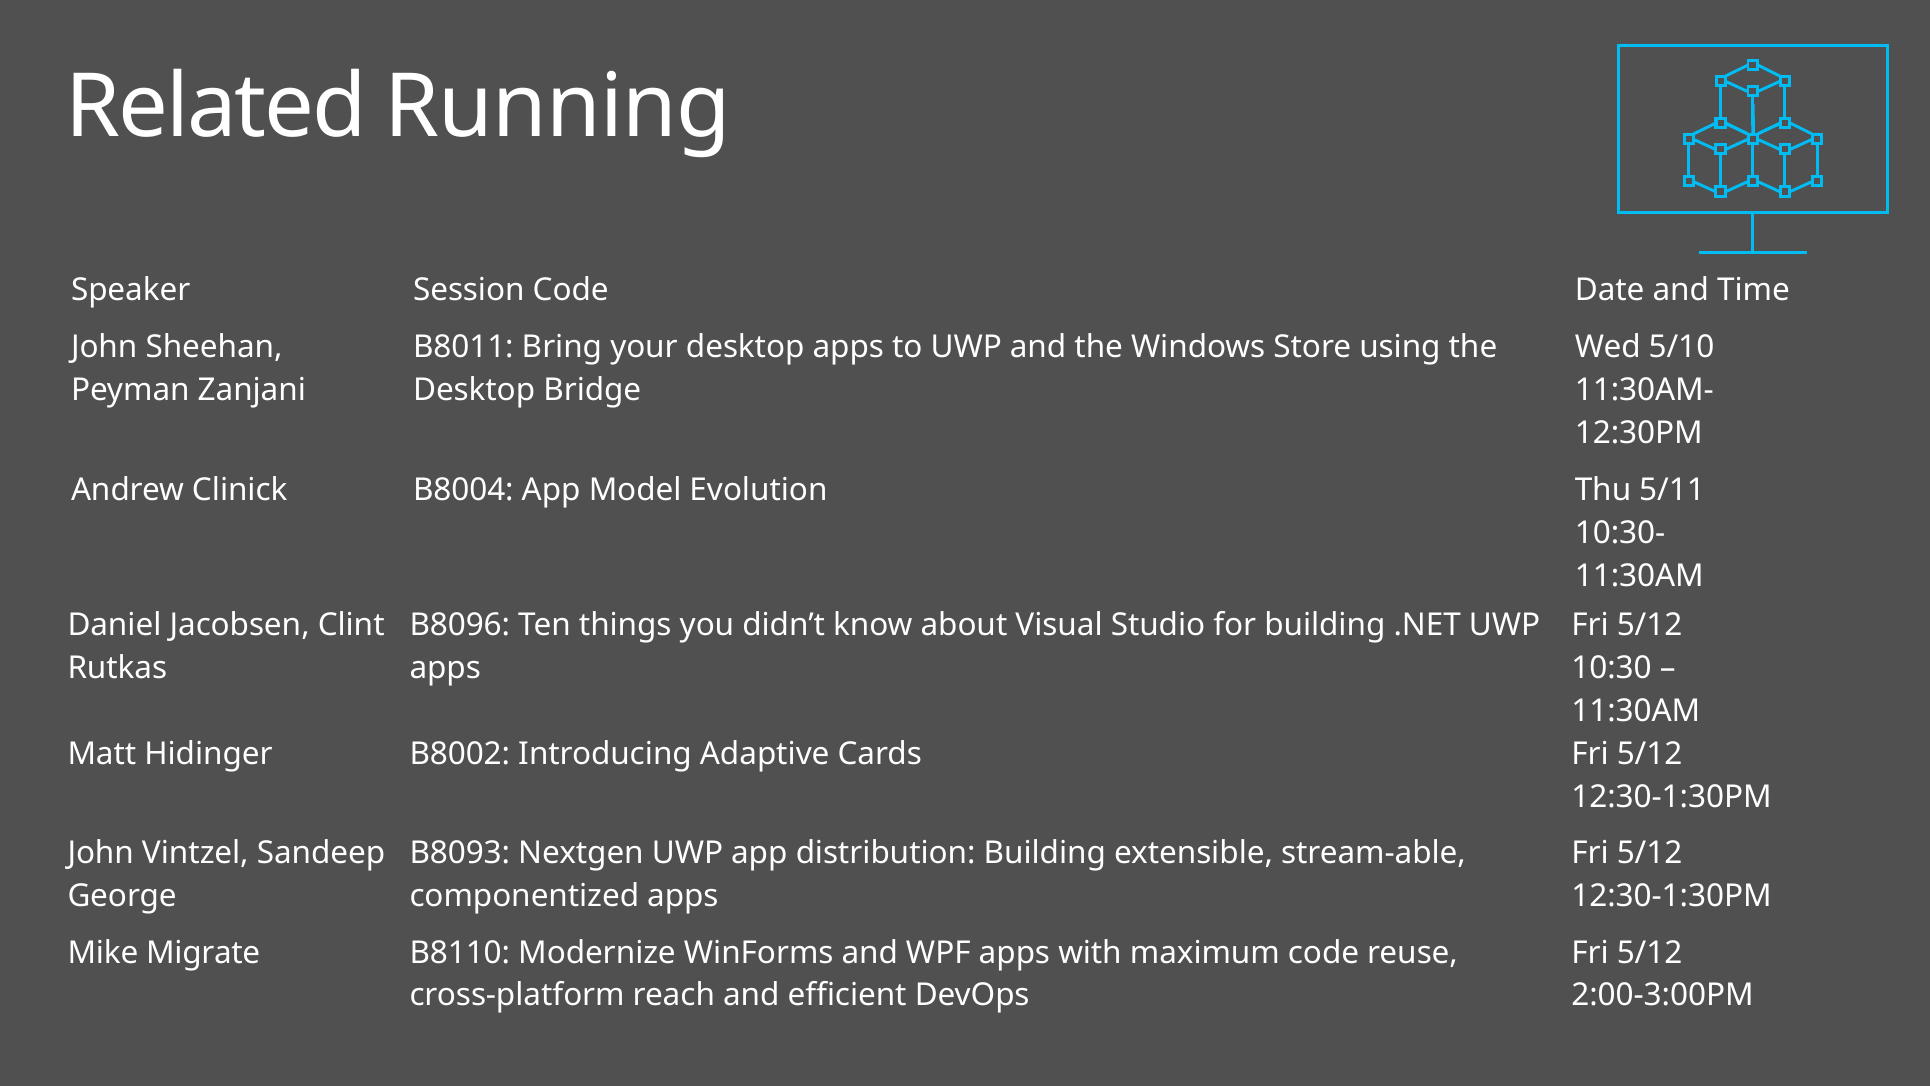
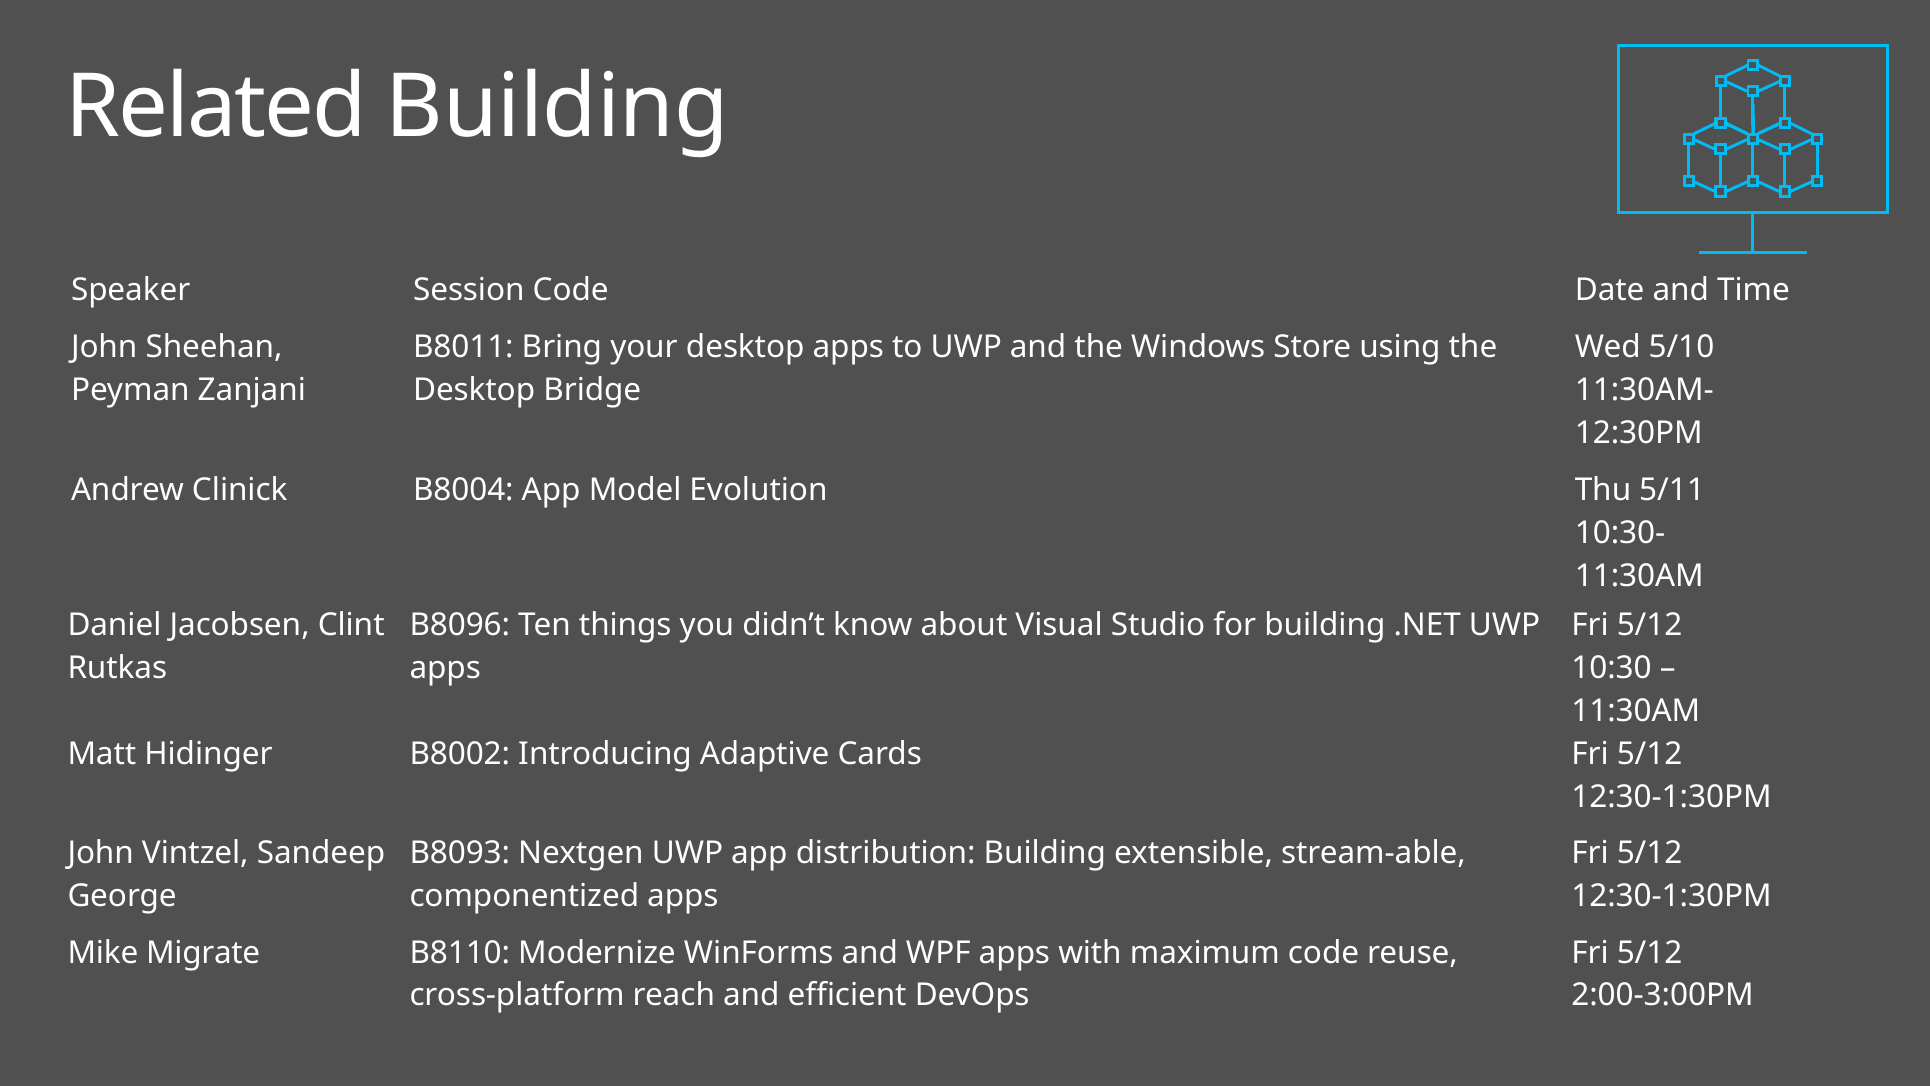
Related Running: Running -> Building
